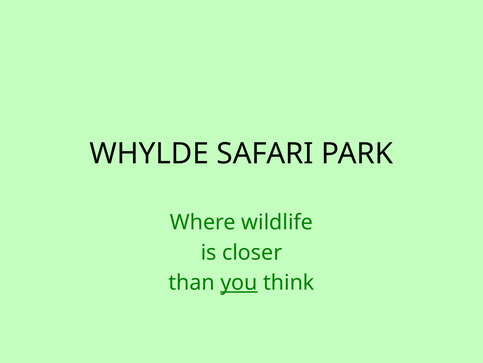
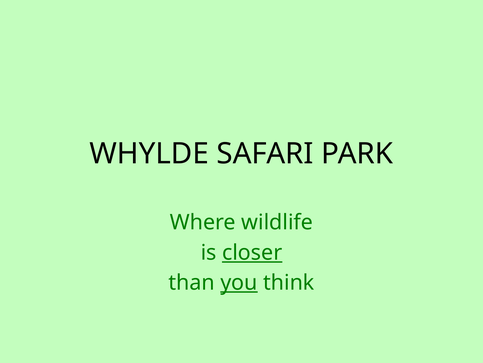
closer underline: none -> present
